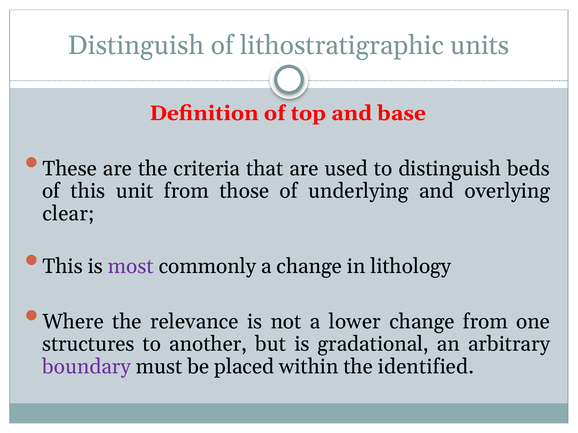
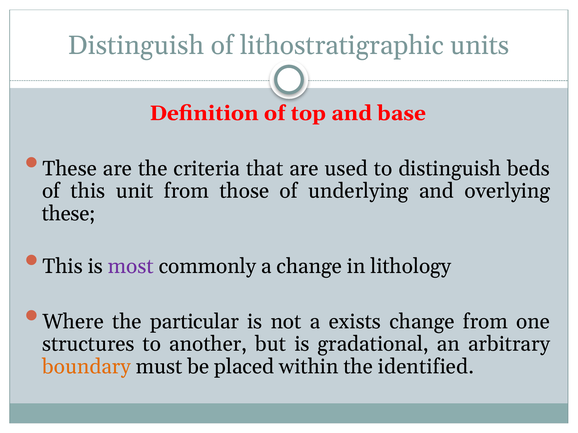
clear at (69, 214): clear -> these
relevance: relevance -> particular
lower: lower -> exists
boundary colour: purple -> orange
